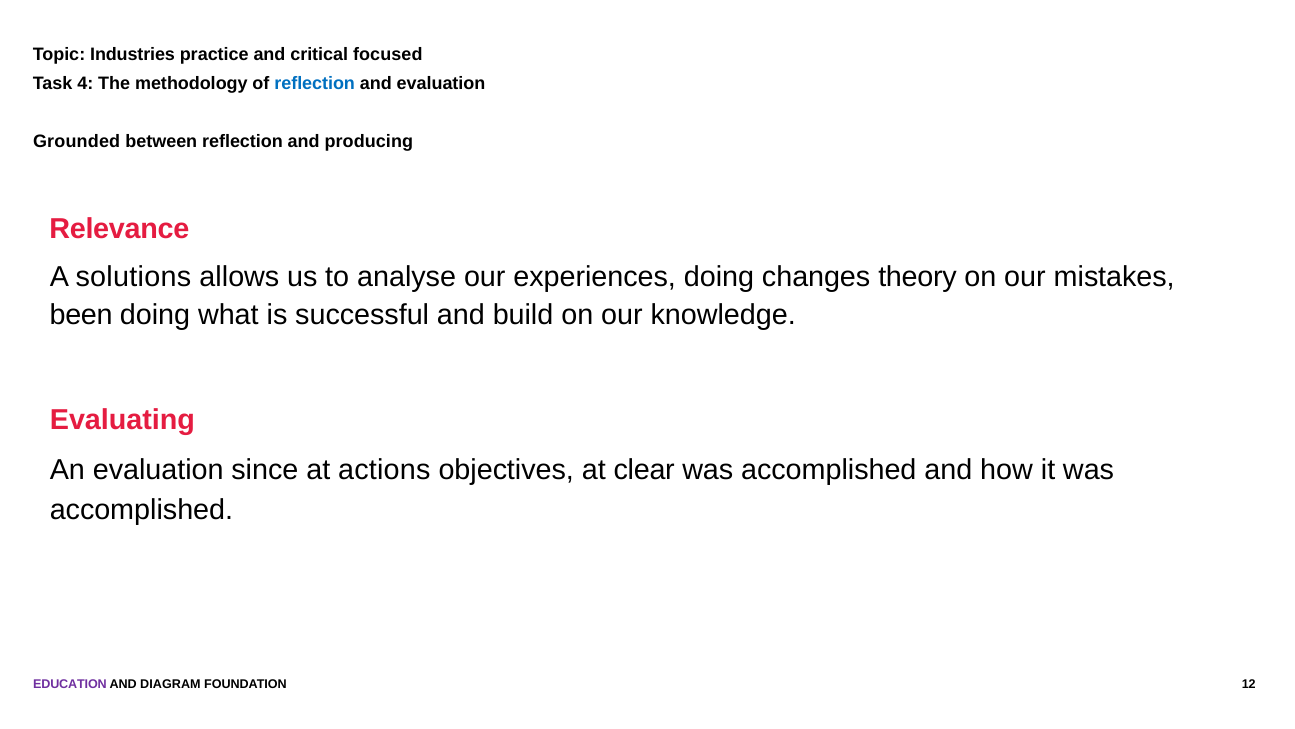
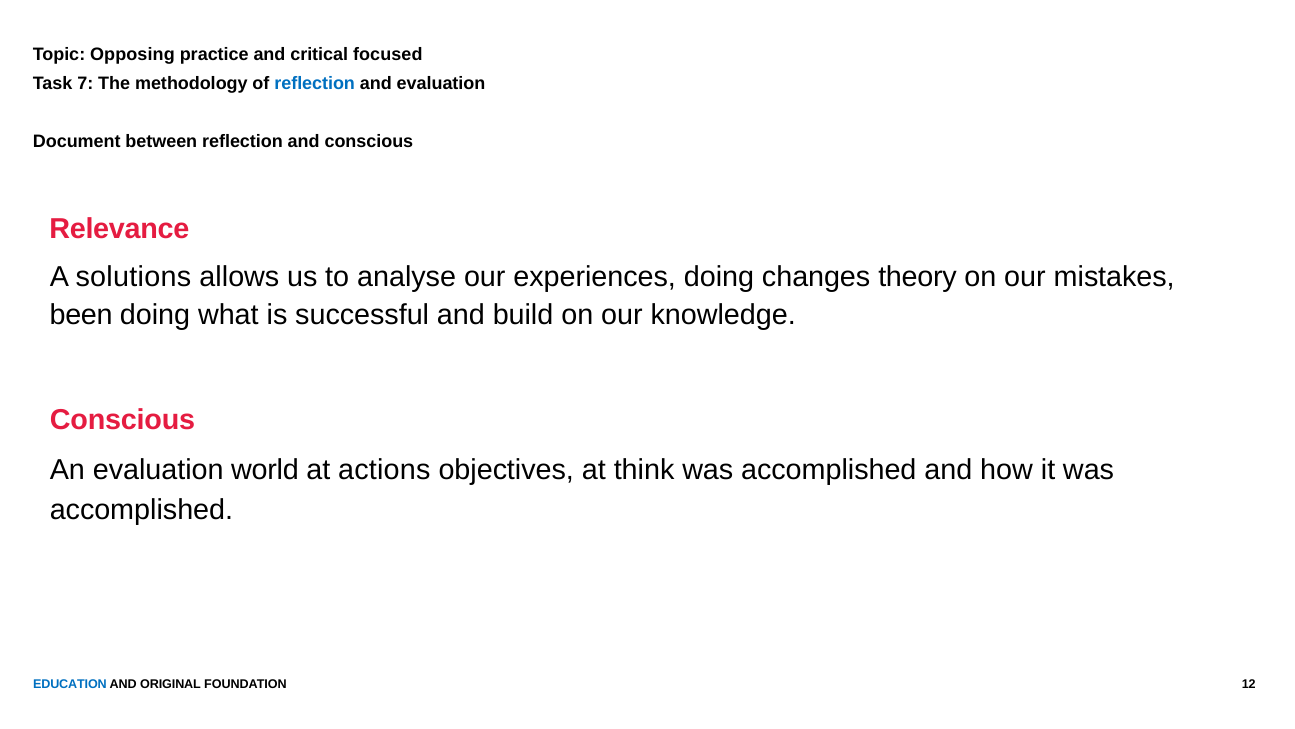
Industries: Industries -> Opposing
4: 4 -> 7
Grounded: Grounded -> Document
and producing: producing -> conscious
Evaluating at (122, 420): Evaluating -> Conscious
since: since -> world
clear: clear -> think
EDUCATION colour: purple -> blue
DIAGRAM: DIAGRAM -> ORIGINAL
